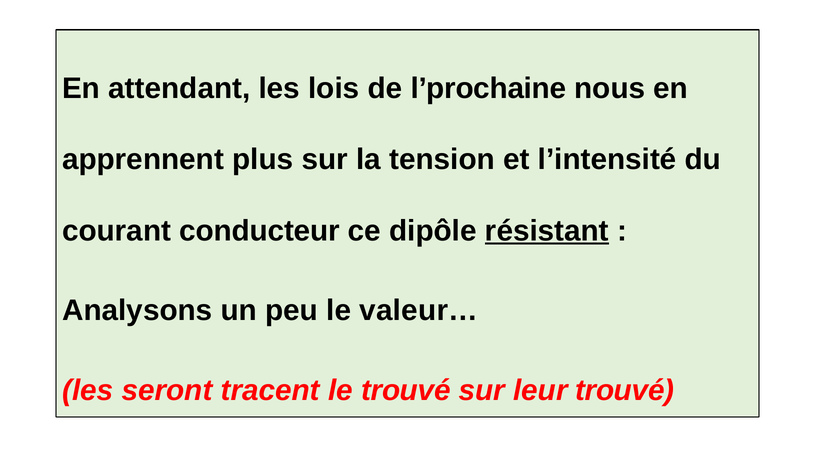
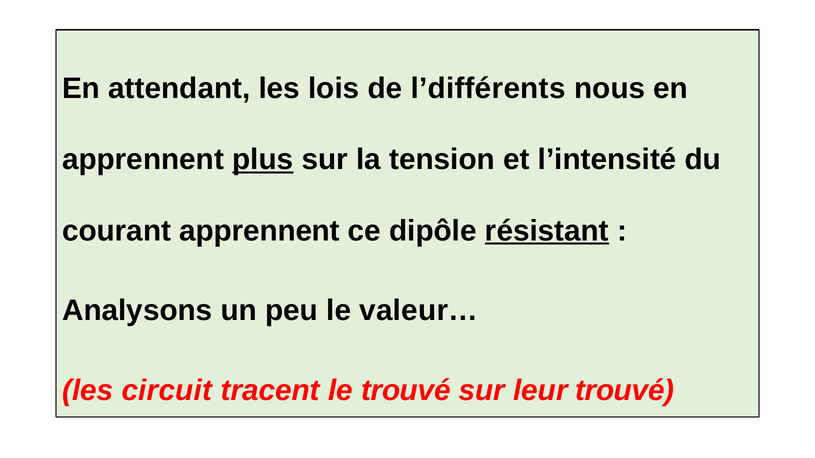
l’prochaine: l’prochaine -> l’différents
plus underline: none -> present
courant conducteur: conducteur -> apprennent
seront: seront -> circuit
